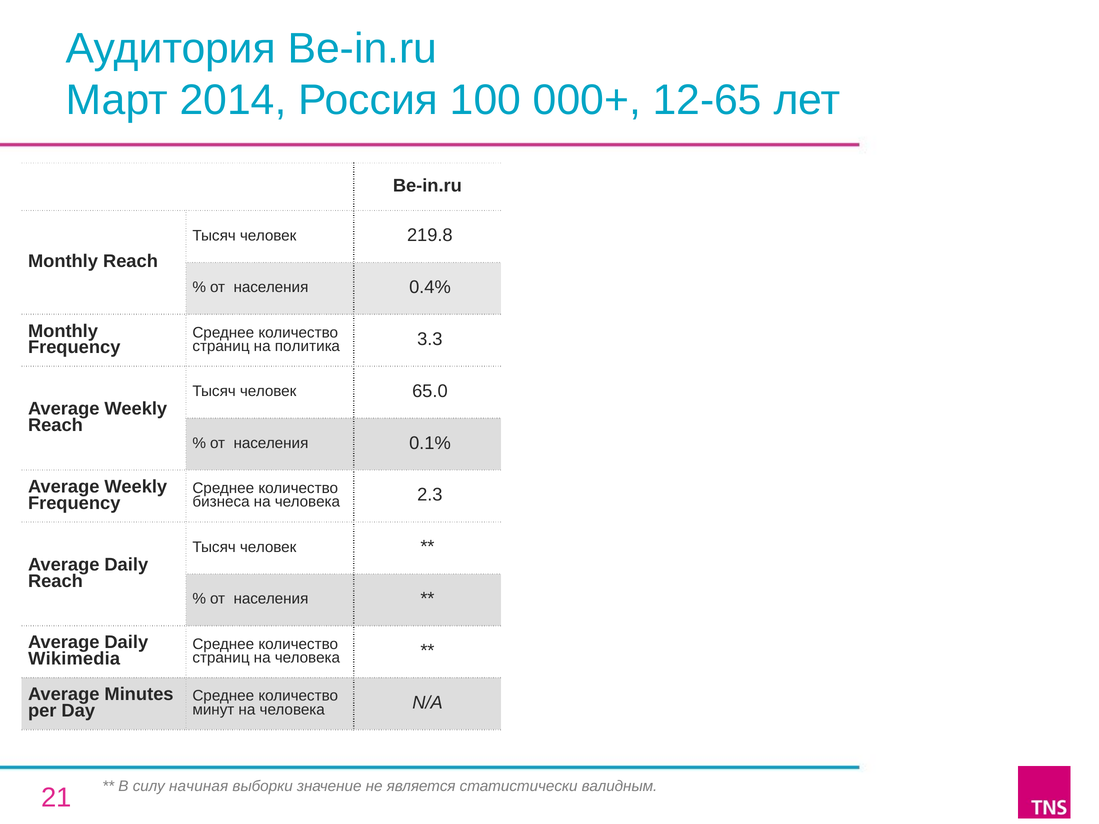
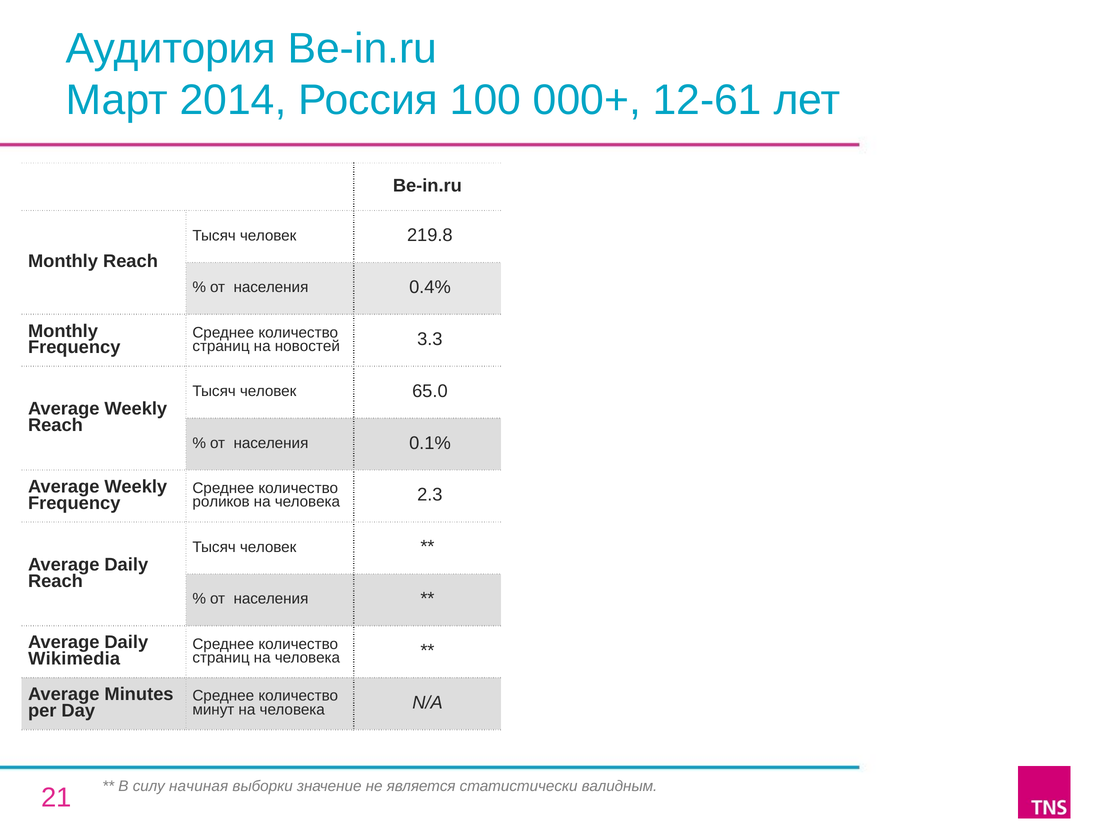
12-65: 12-65 -> 12-61
политика: политика -> новостей
бизнеса: бизнеса -> роликов
